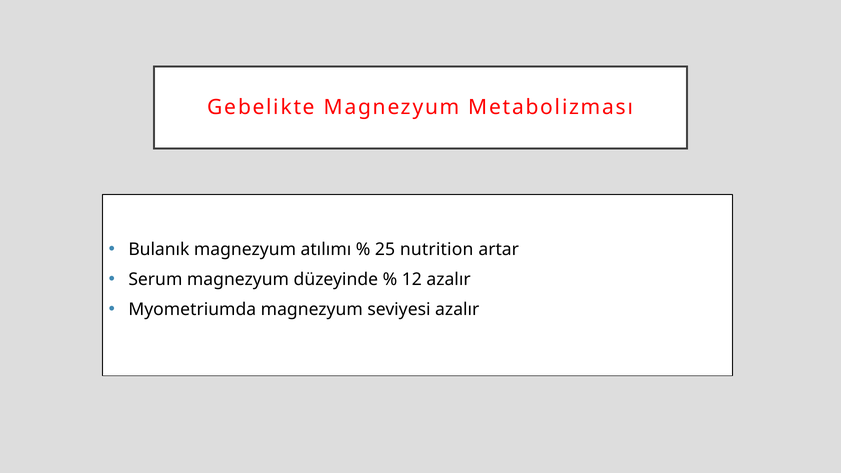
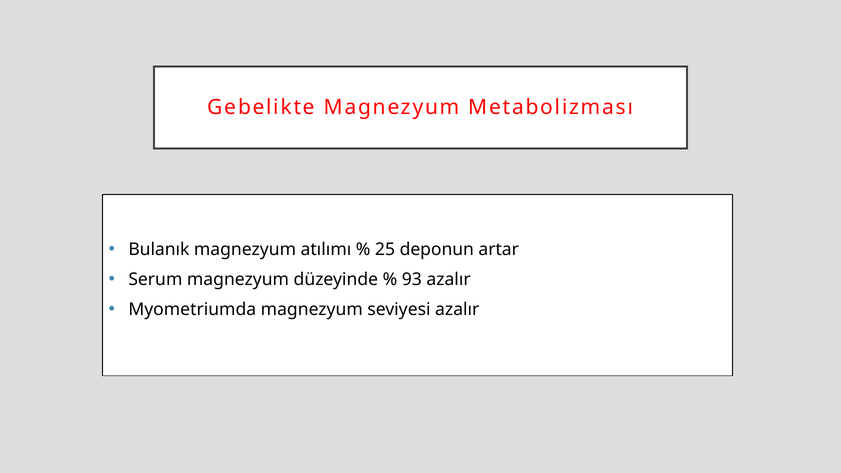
nutrition: nutrition -> deponun
12: 12 -> 93
